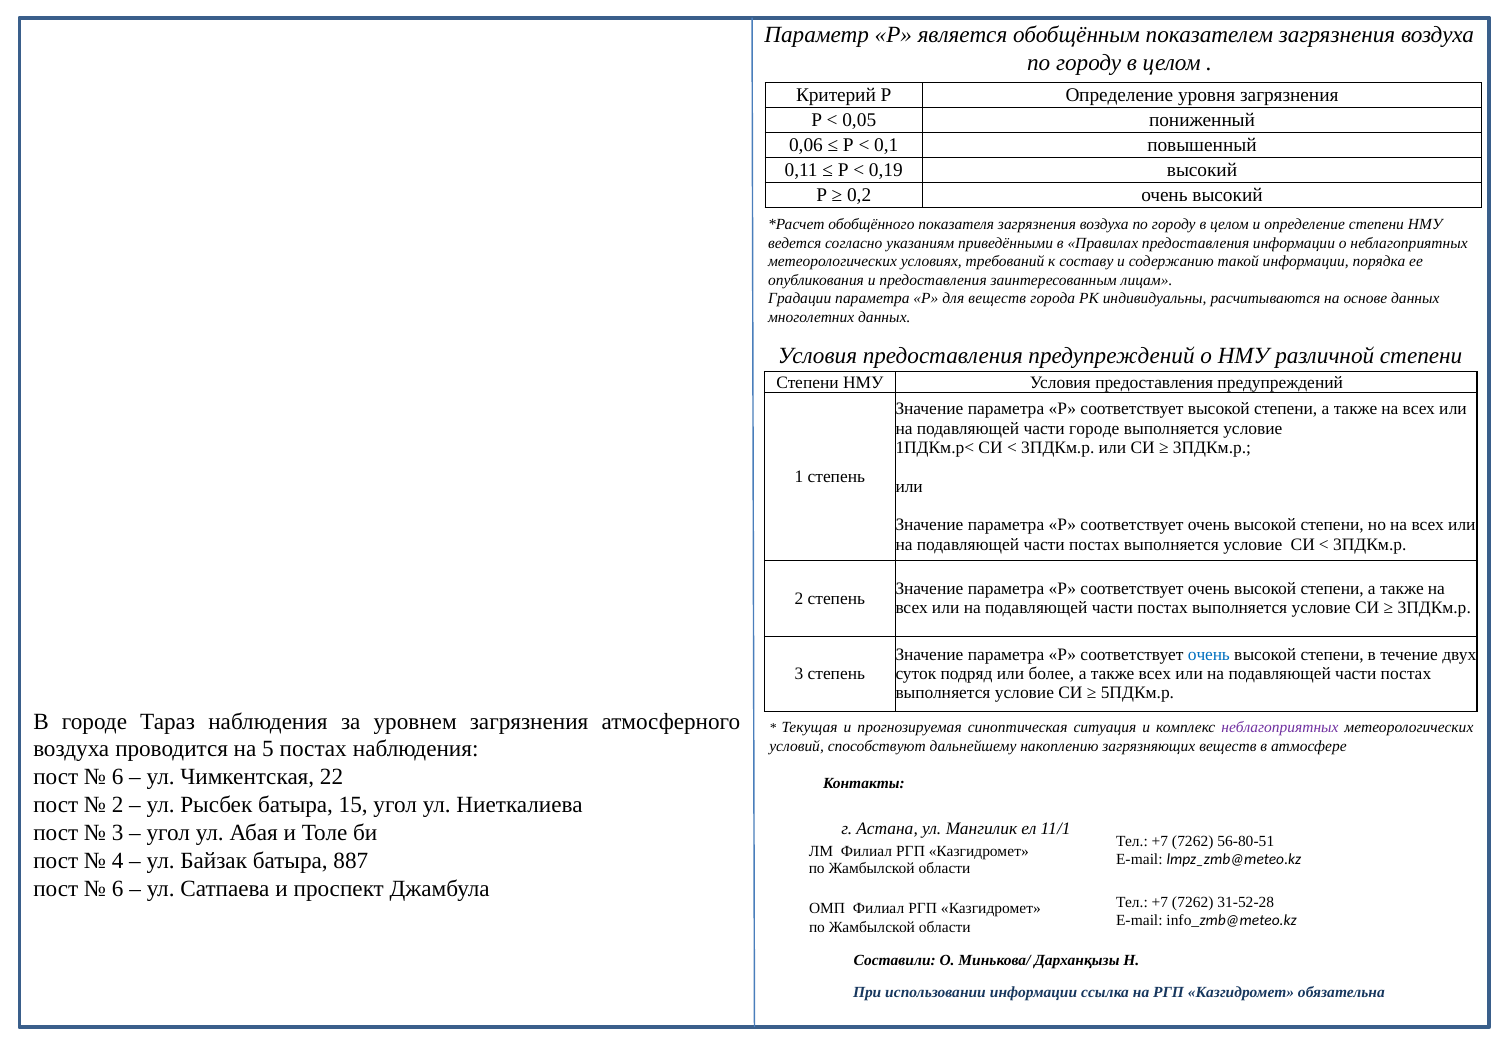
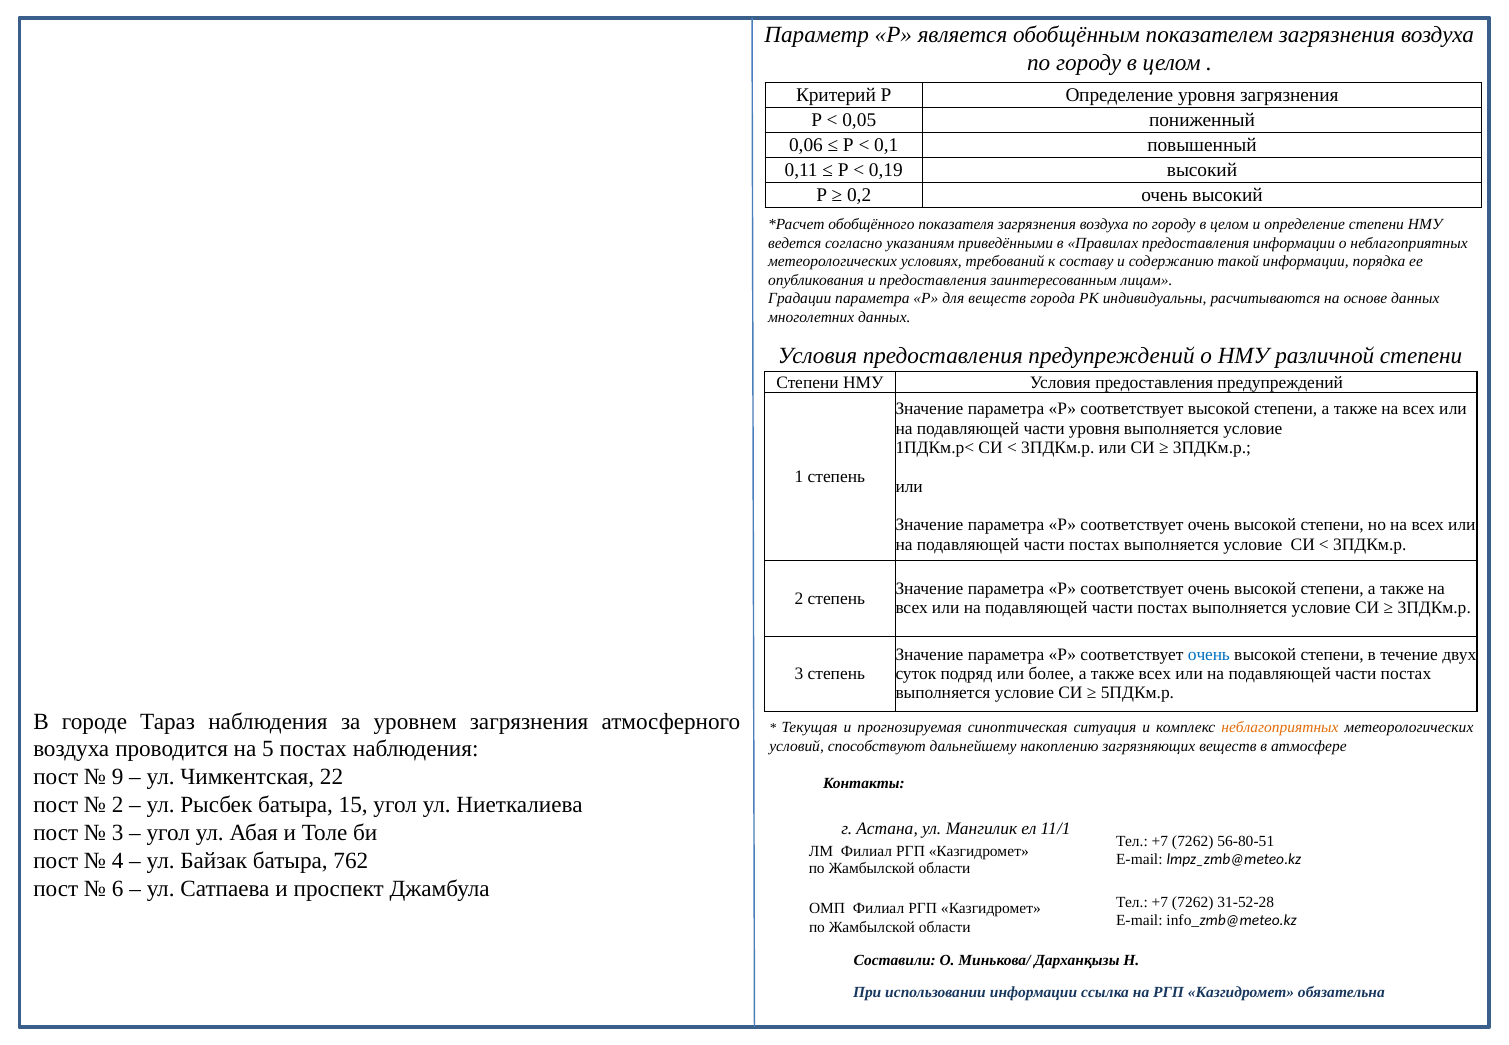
части городе: городе -> уровня
неблагоприятных at (1280, 727) colour: purple -> orange
6 at (118, 777): 6 -> 9
887: 887 -> 762
